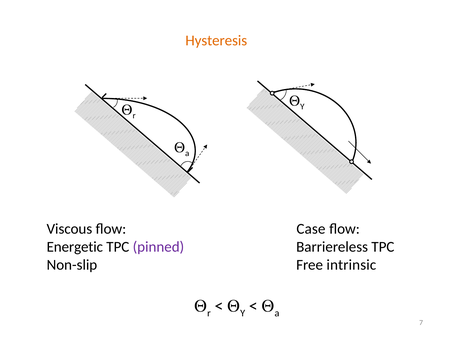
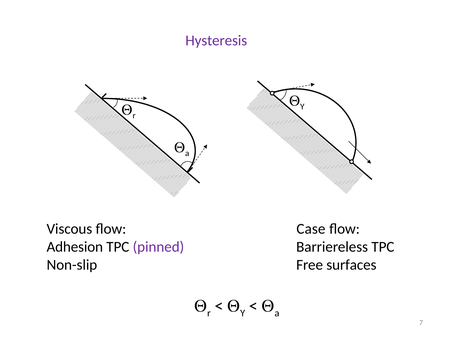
Hysteresis colour: orange -> purple
Energetic: Energetic -> Adhesion
intrinsic: intrinsic -> surfaces
